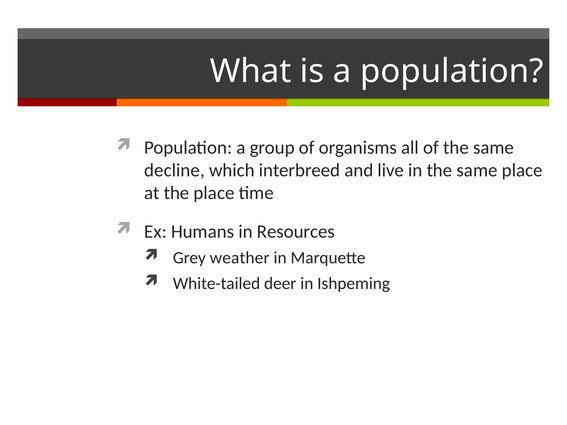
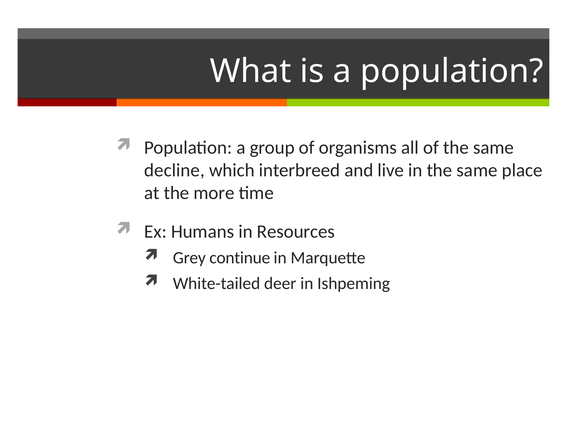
the place: place -> more
weather: weather -> continue
